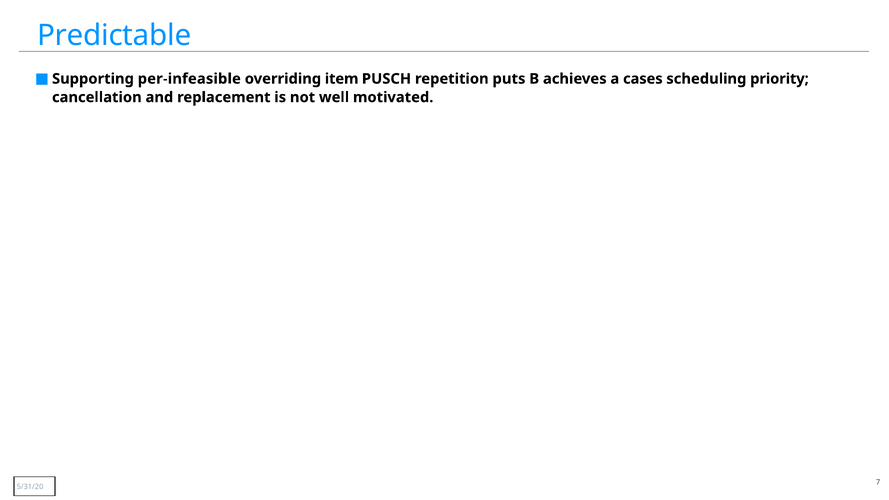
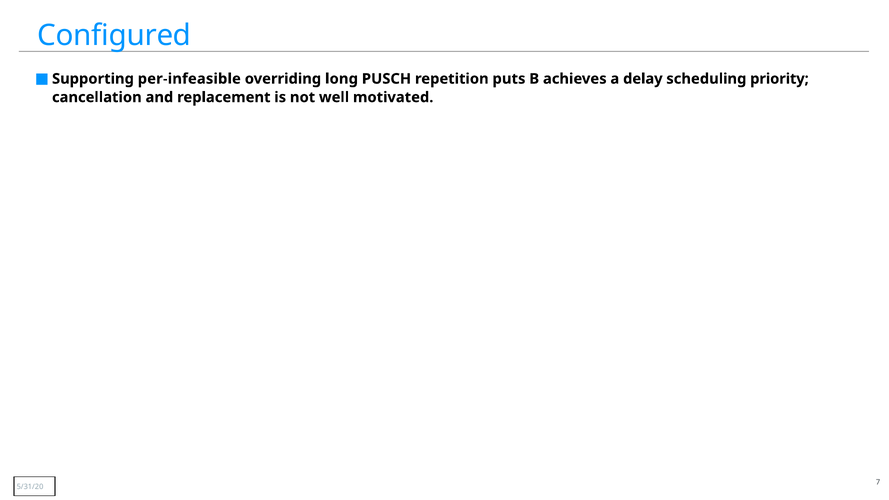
Predictable: Predictable -> Configured
item: item -> long
cases: cases -> delay
